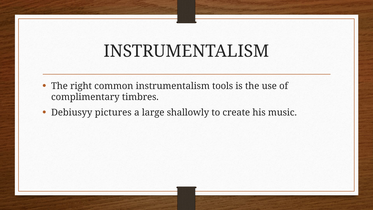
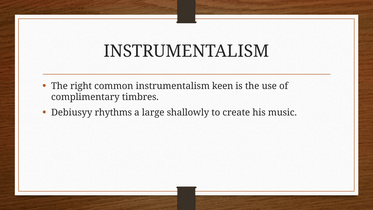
tools: tools -> keen
pictures: pictures -> rhythms
